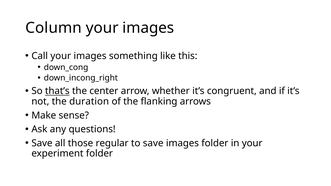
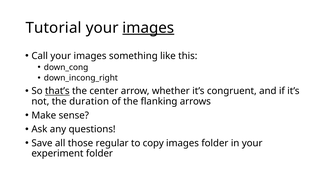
Column: Column -> Tutorial
images at (148, 28) underline: none -> present
to save: save -> copy
